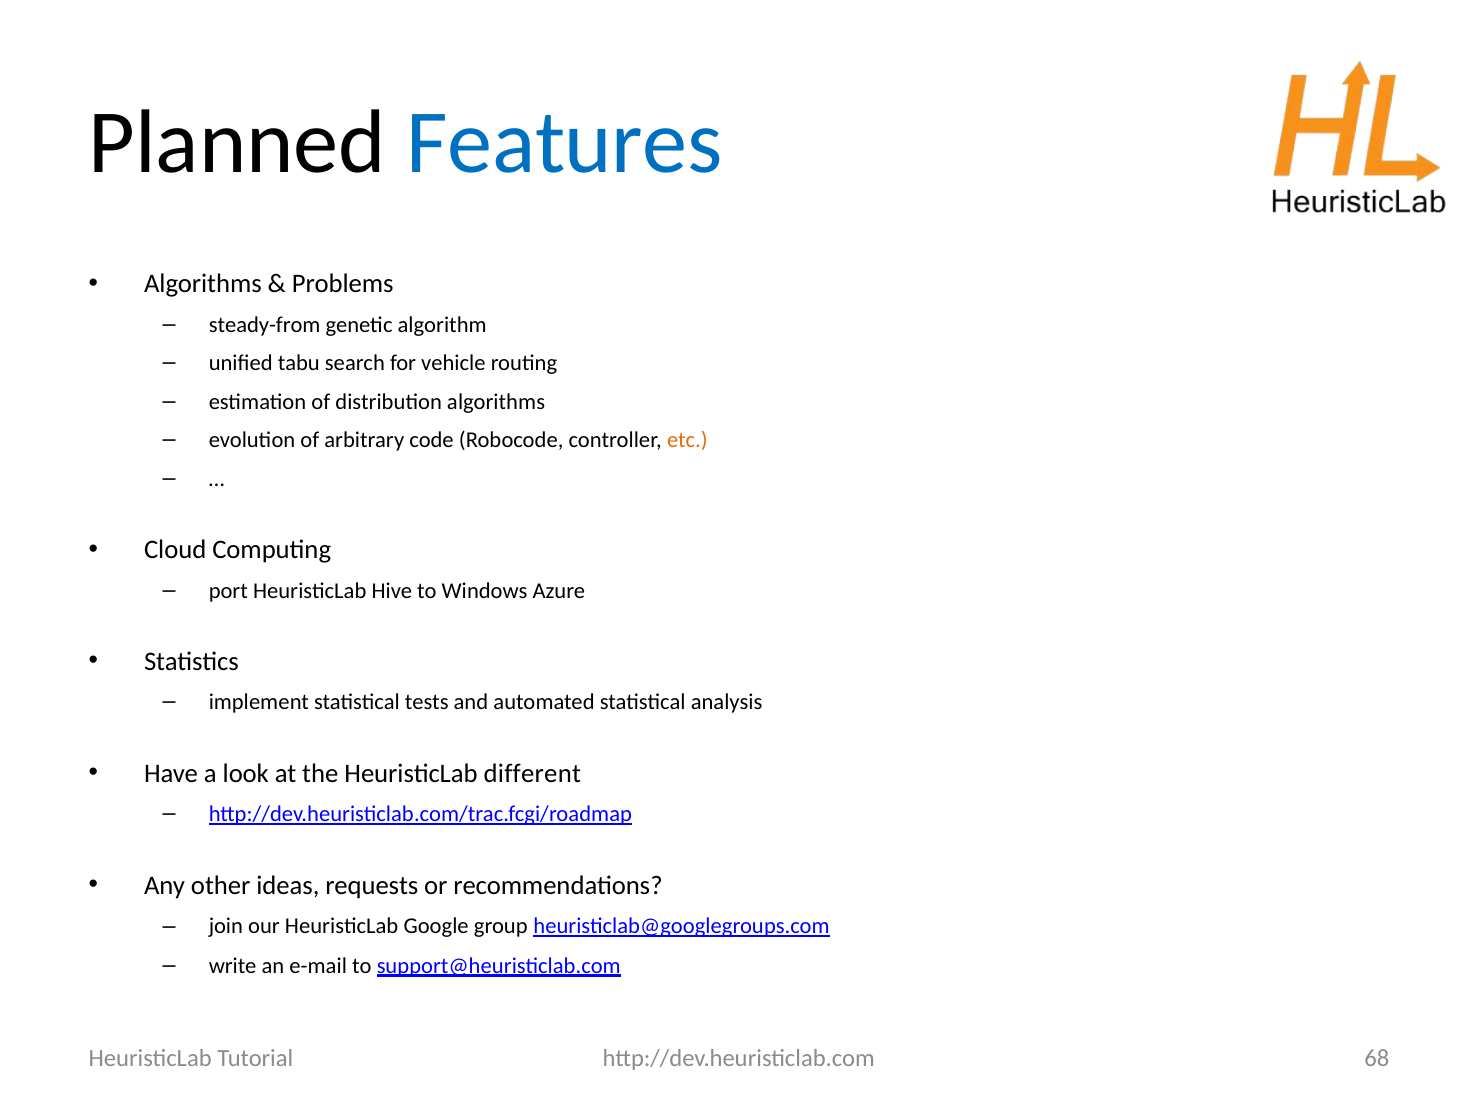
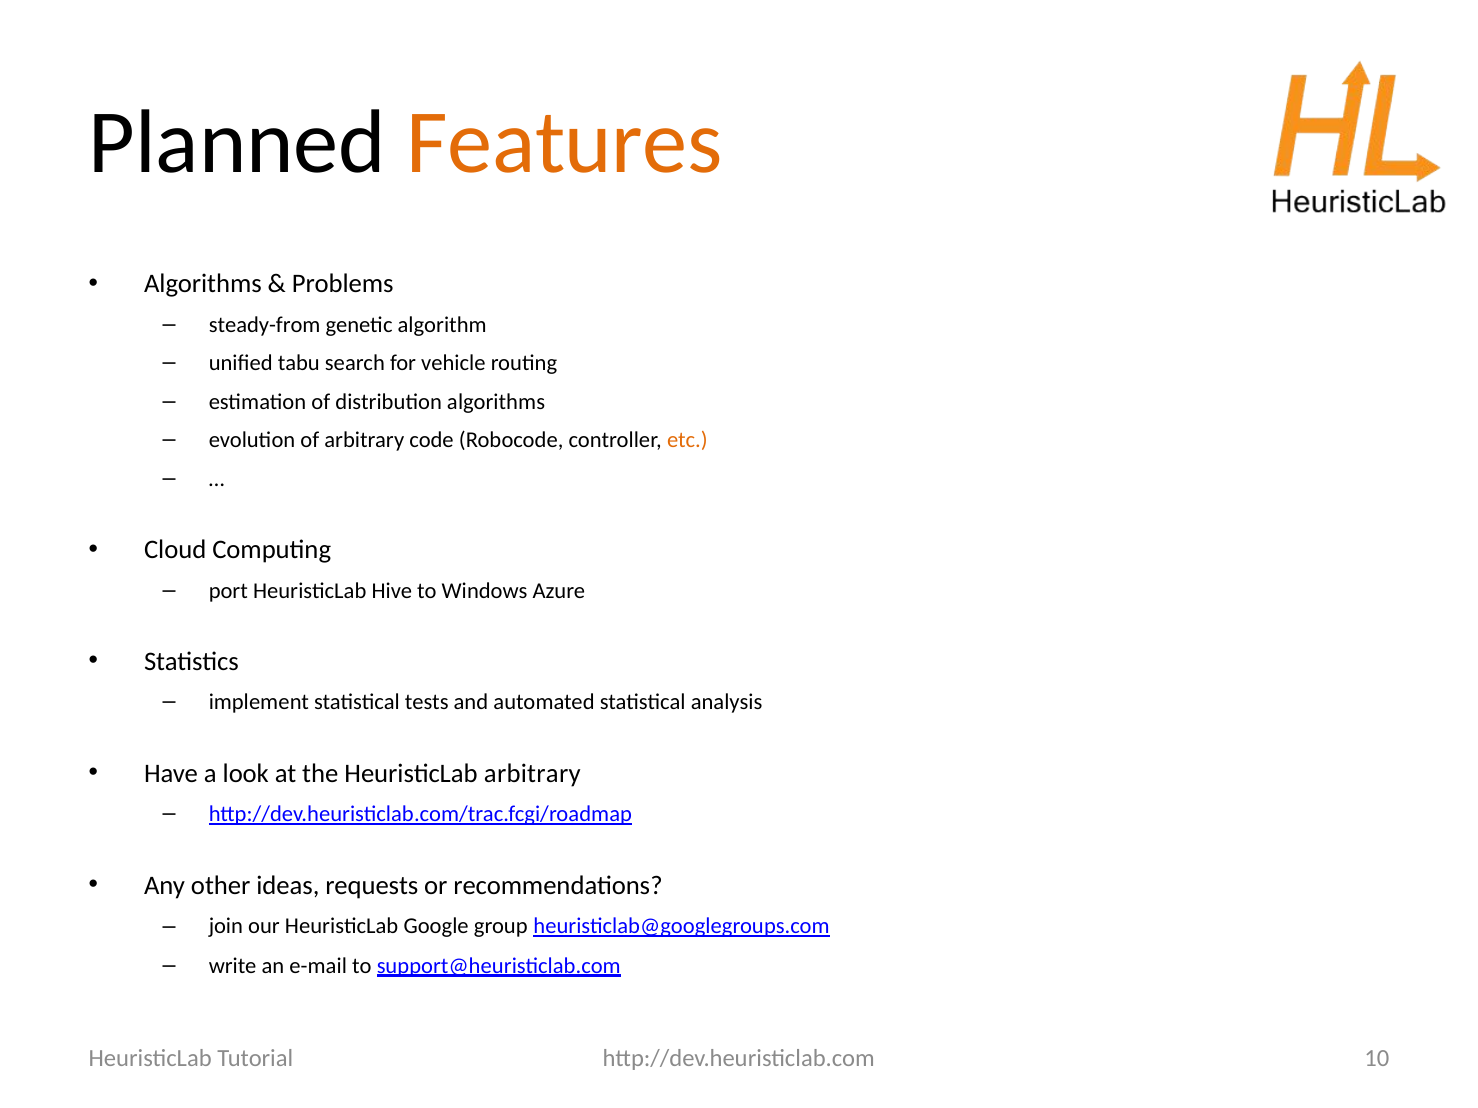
Features colour: blue -> orange
HeuristicLab different: different -> arbitrary
68: 68 -> 10
